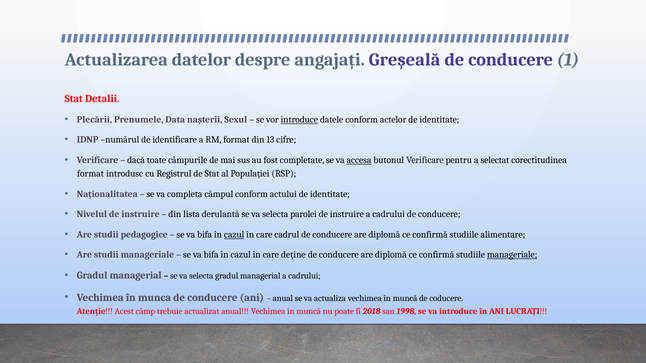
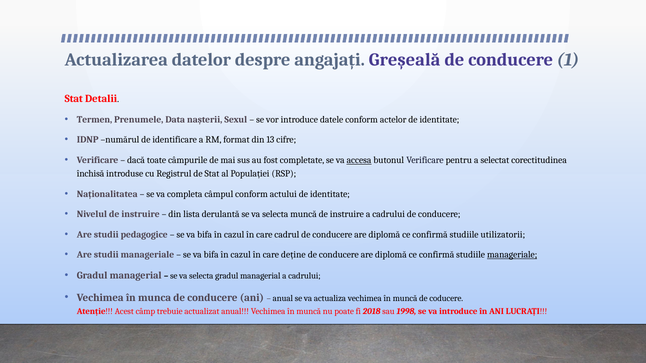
Plecării: Plecării -> Termen
introduce at (299, 120) underline: present -> none
format at (90, 174): format -> închisă
selecta parolei: parolei -> muncă
cazul at (234, 235) underline: present -> none
alimentare: alimentare -> utilizatorii
